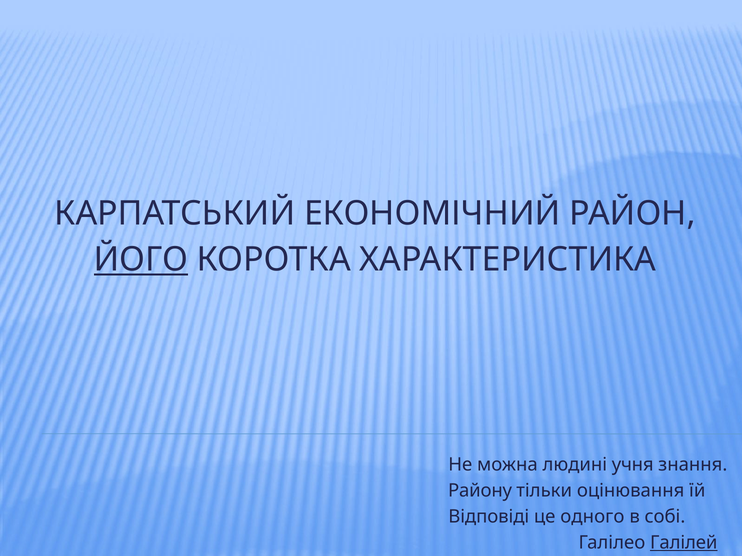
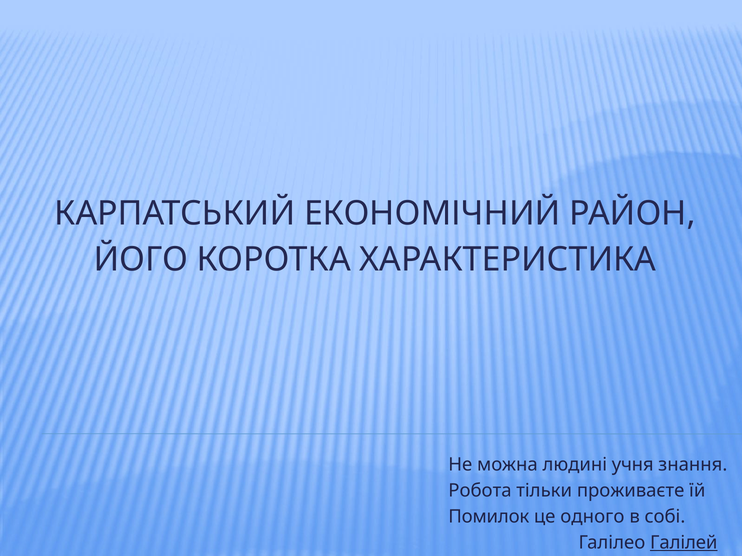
ЙОГО underline: present -> none
Району: Району -> Робота
оцінювання: оцінювання -> проживаєте
Відповіді: Відповіді -> Помилок
